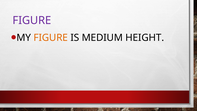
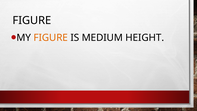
FIGURE at (32, 20) colour: purple -> black
